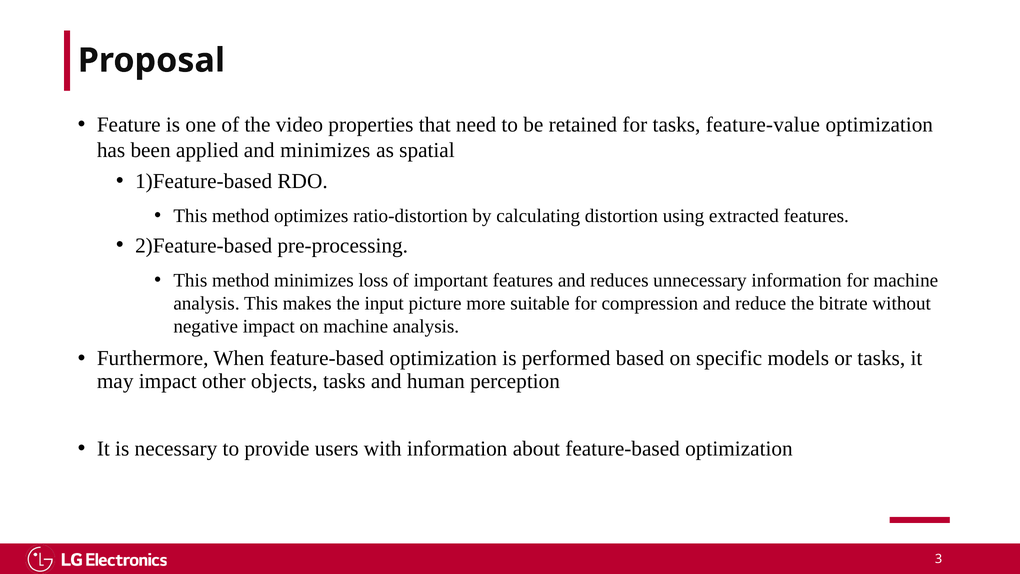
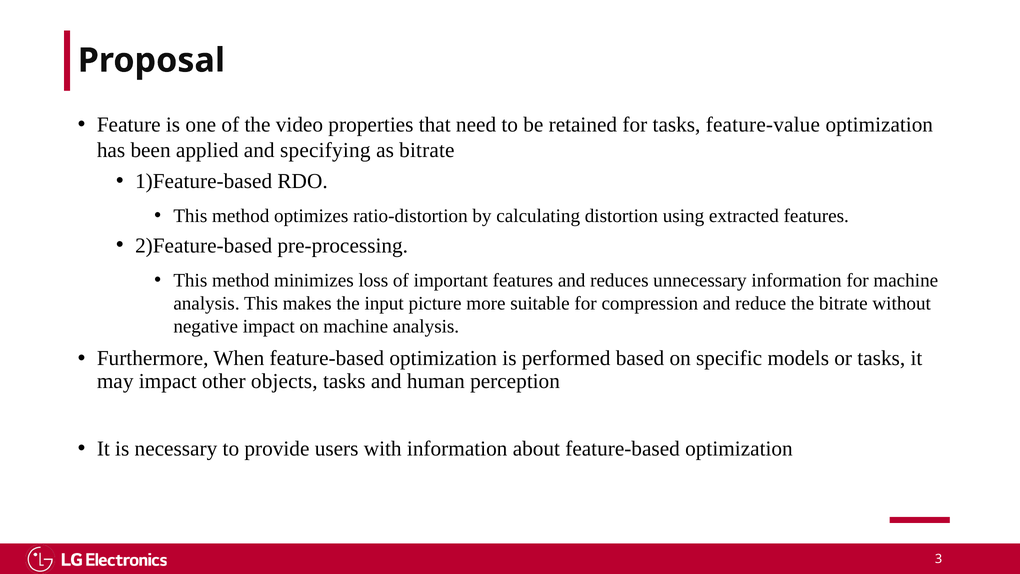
and minimizes: minimizes -> specifying
as spatial: spatial -> bitrate
